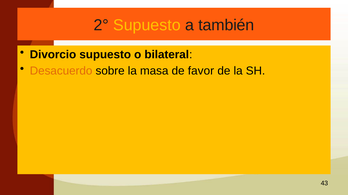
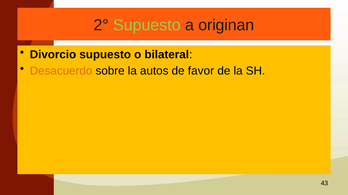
Supuesto at (147, 25) colour: yellow -> light green
también: también -> originan
masa: masa -> autos
